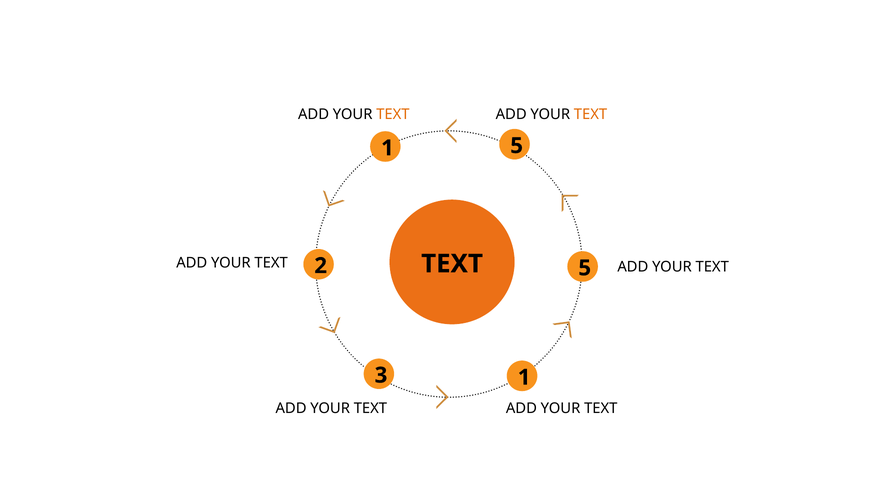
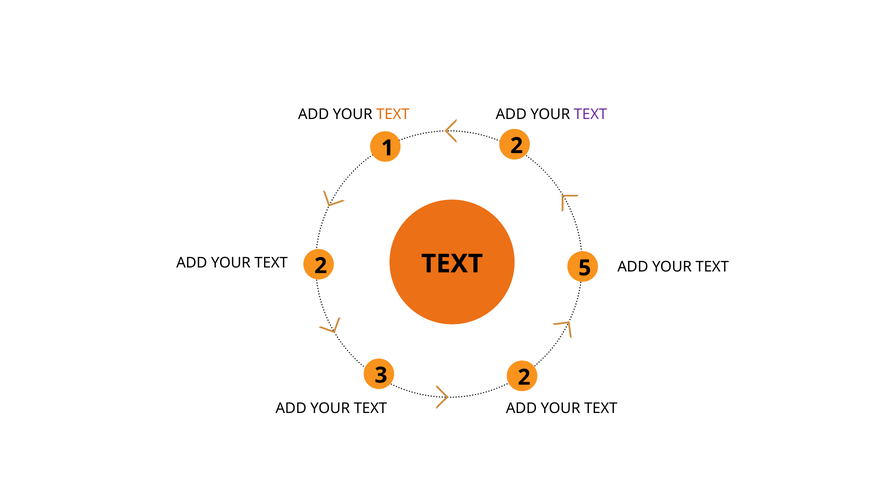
TEXT at (591, 114) colour: orange -> purple
5 at (517, 146): 5 -> 2
3 1: 1 -> 2
